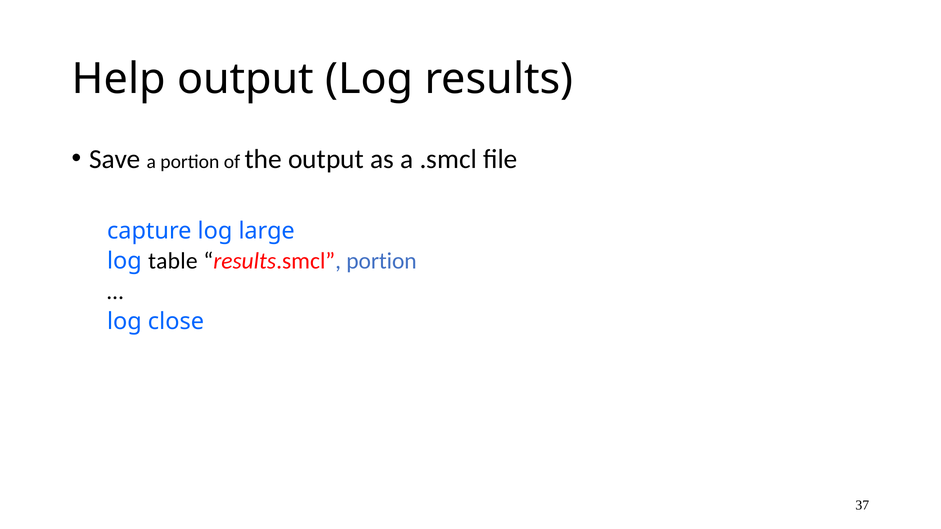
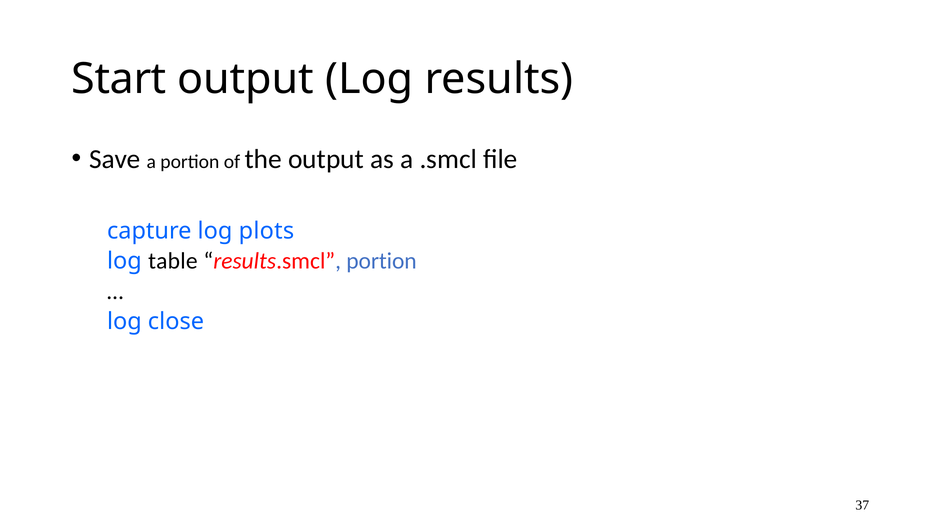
Help: Help -> Start
large: large -> plots
